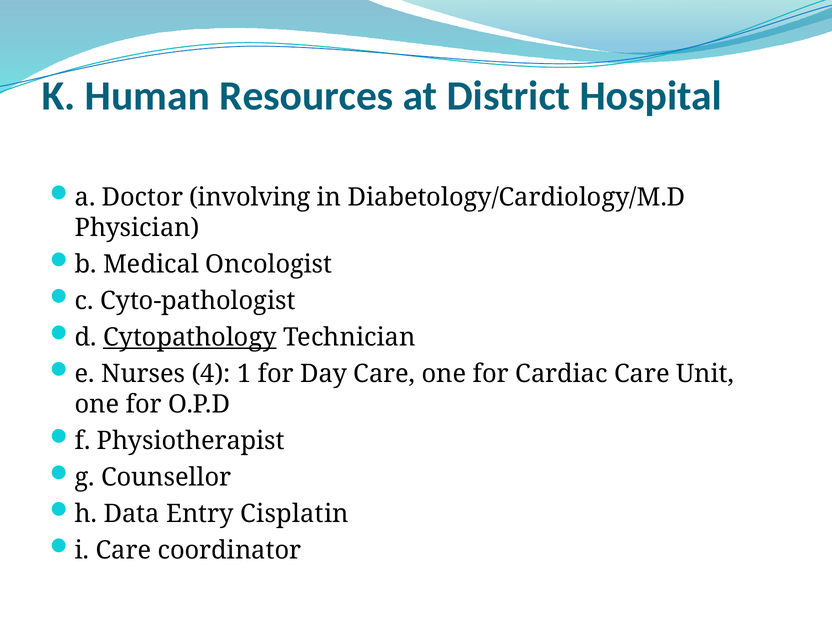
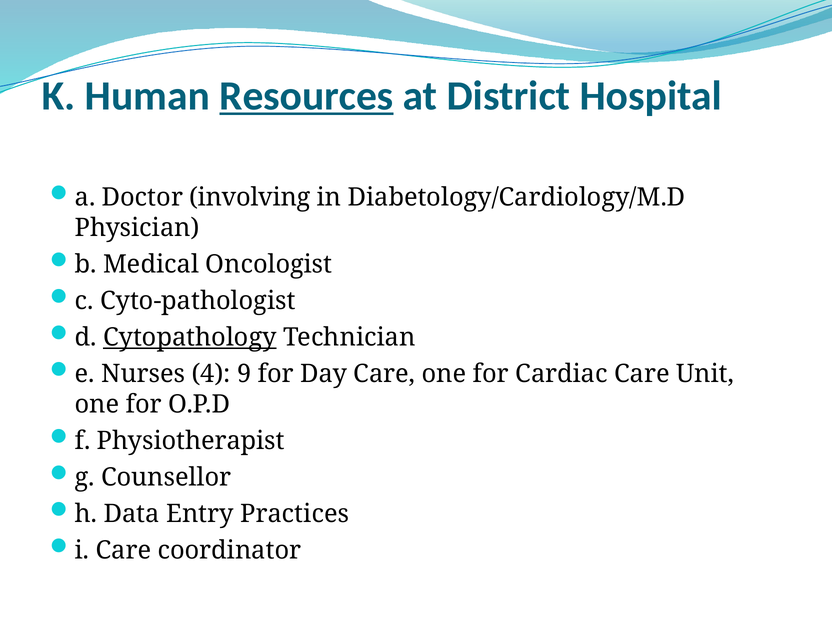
Resources underline: none -> present
1: 1 -> 9
Cisplatin: Cisplatin -> Practices
